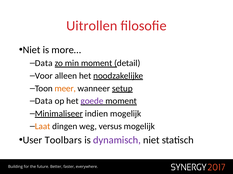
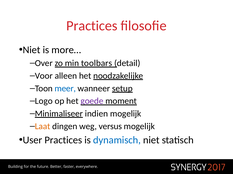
Uitrollen at (92, 26): Uitrollen -> Practices
Data at (44, 63): Data -> Over
min moment: moment -> toolbars
meer colour: orange -> blue
Data at (44, 101): Data -> Logo
User Toolbars: Toolbars -> Practices
dynamisch colour: purple -> blue
